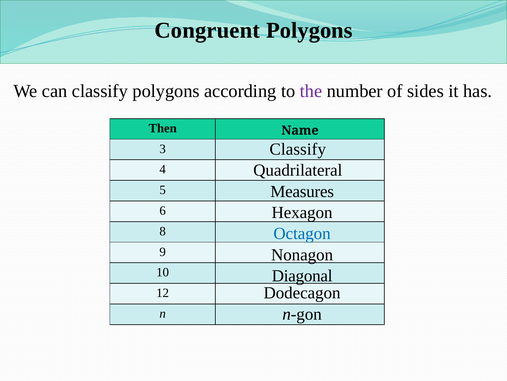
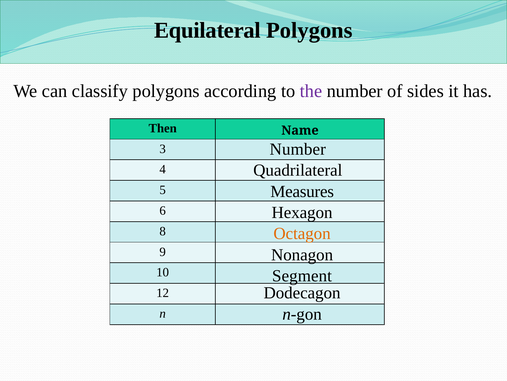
Congruent: Congruent -> Equilateral
Classify at (298, 149): Classify -> Number
Octagon colour: blue -> orange
Diagonal: Diagonal -> Segment
